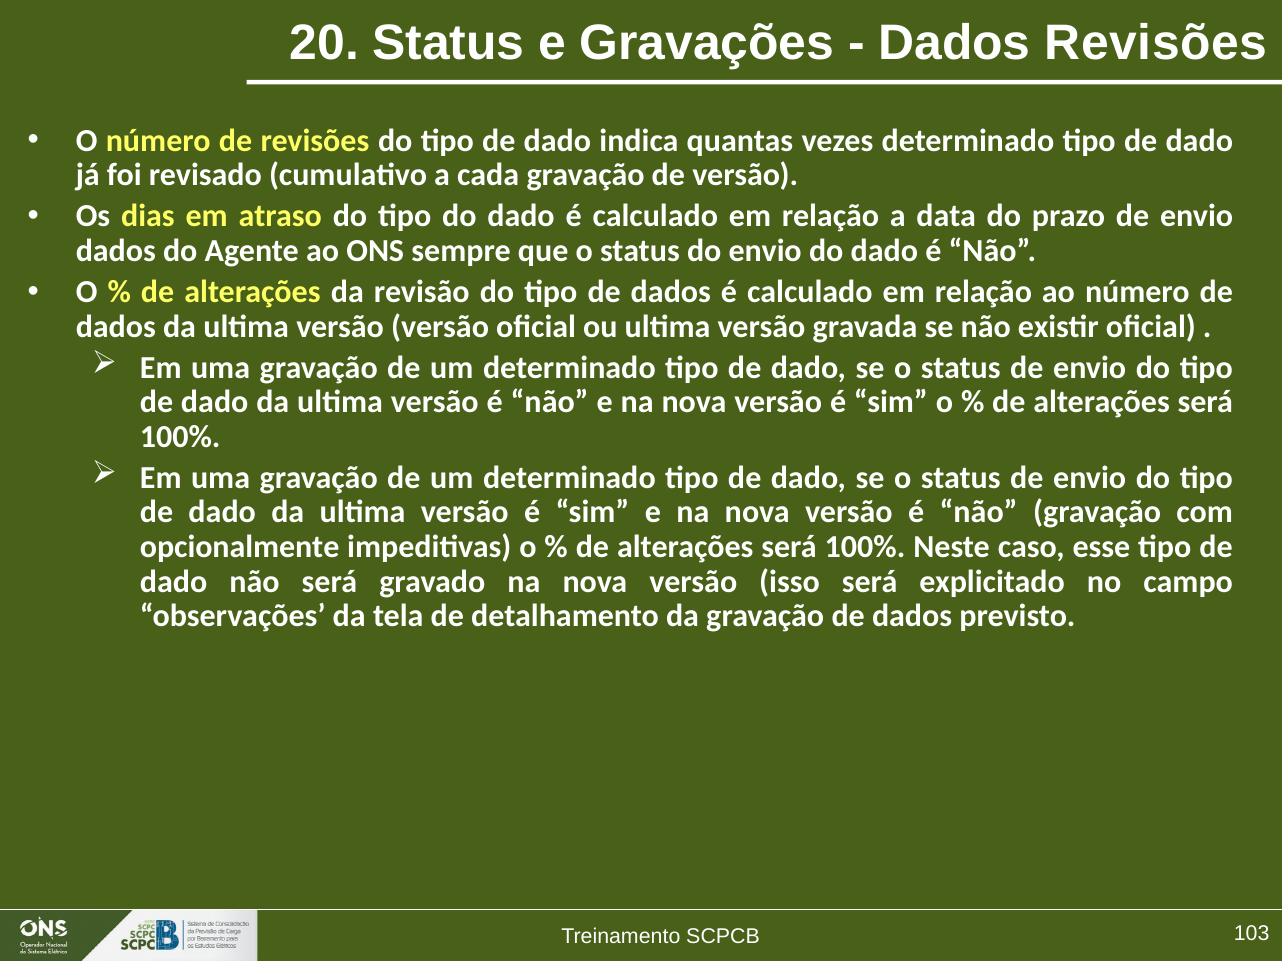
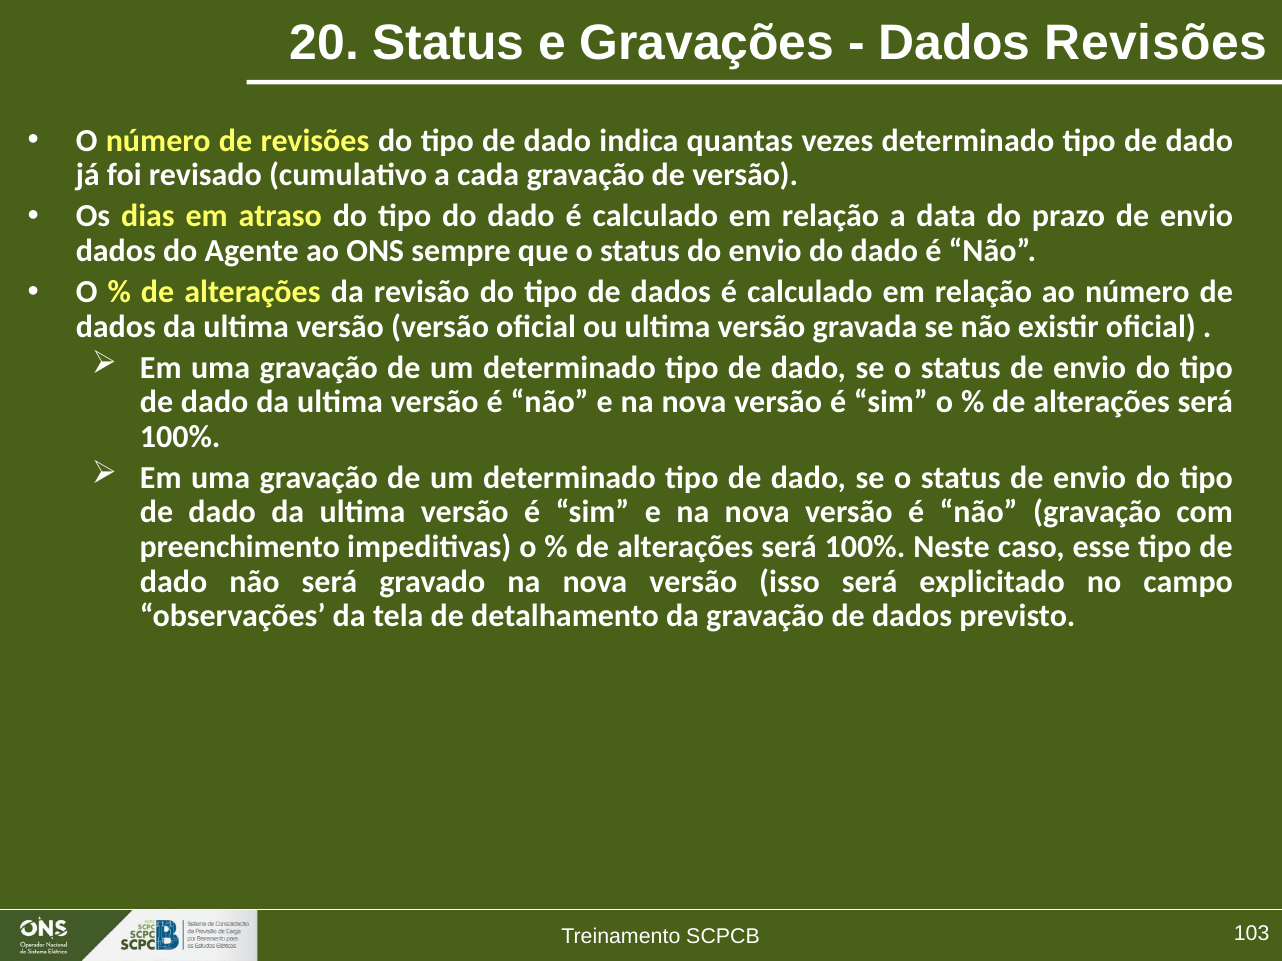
opcionalmente: opcionalmente -> preenchimento
